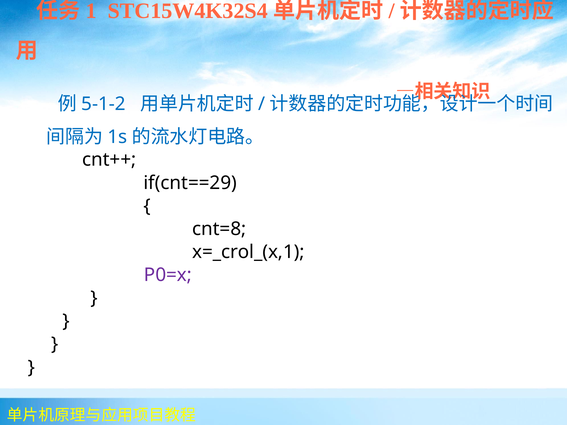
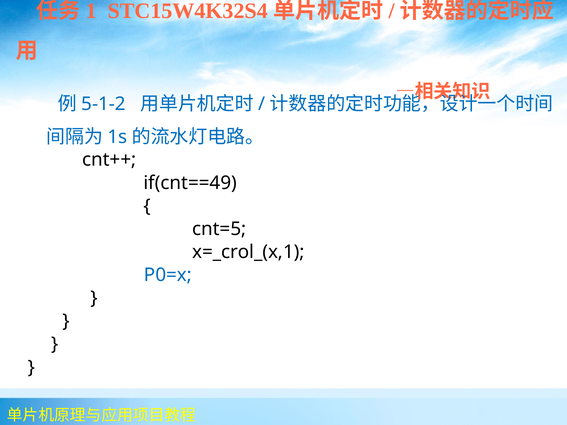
if(cnt==29: if(cnt==29 -> if(cnt==49
cnt=8: cnt=8 -> cnt=5
P0=x colour: purple -> blue
